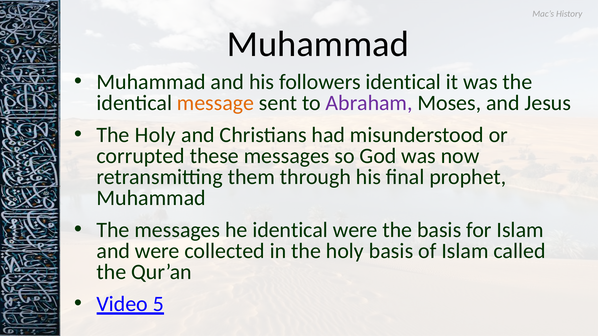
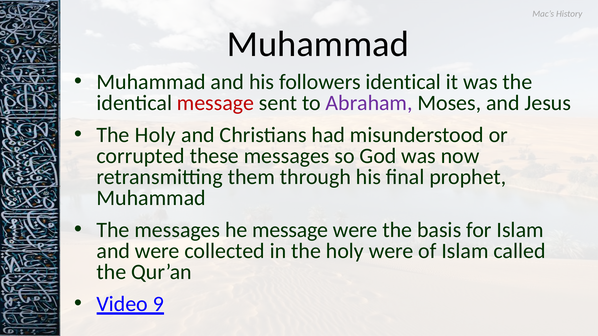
message at (215, 103) colour: orange -> red
he identical: identical -> message
holy basis: basis -> were
5: 5 -> 9
